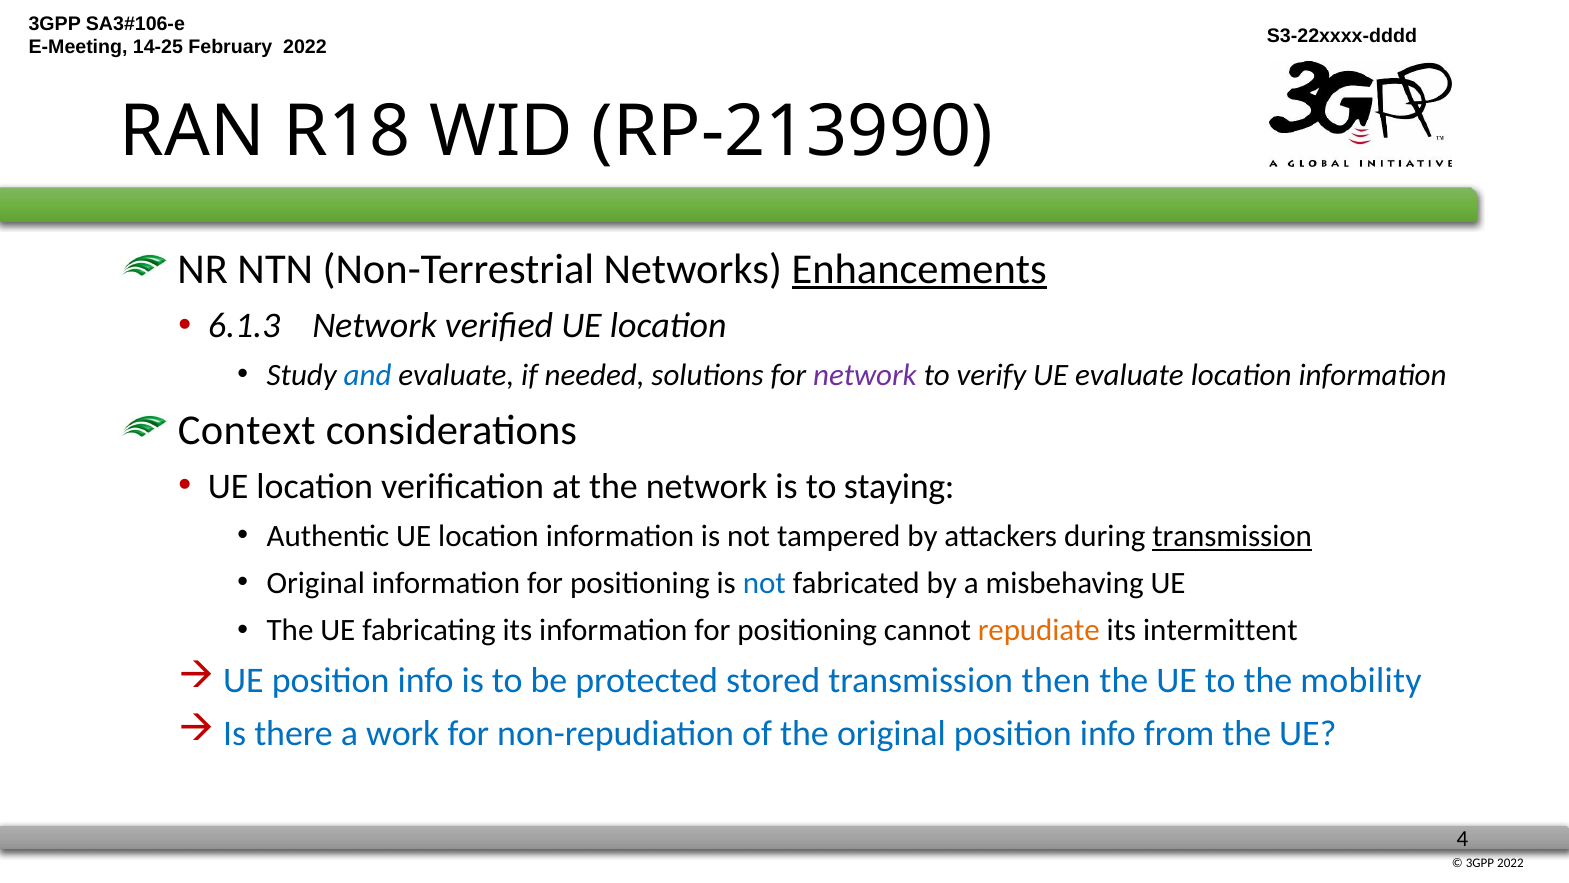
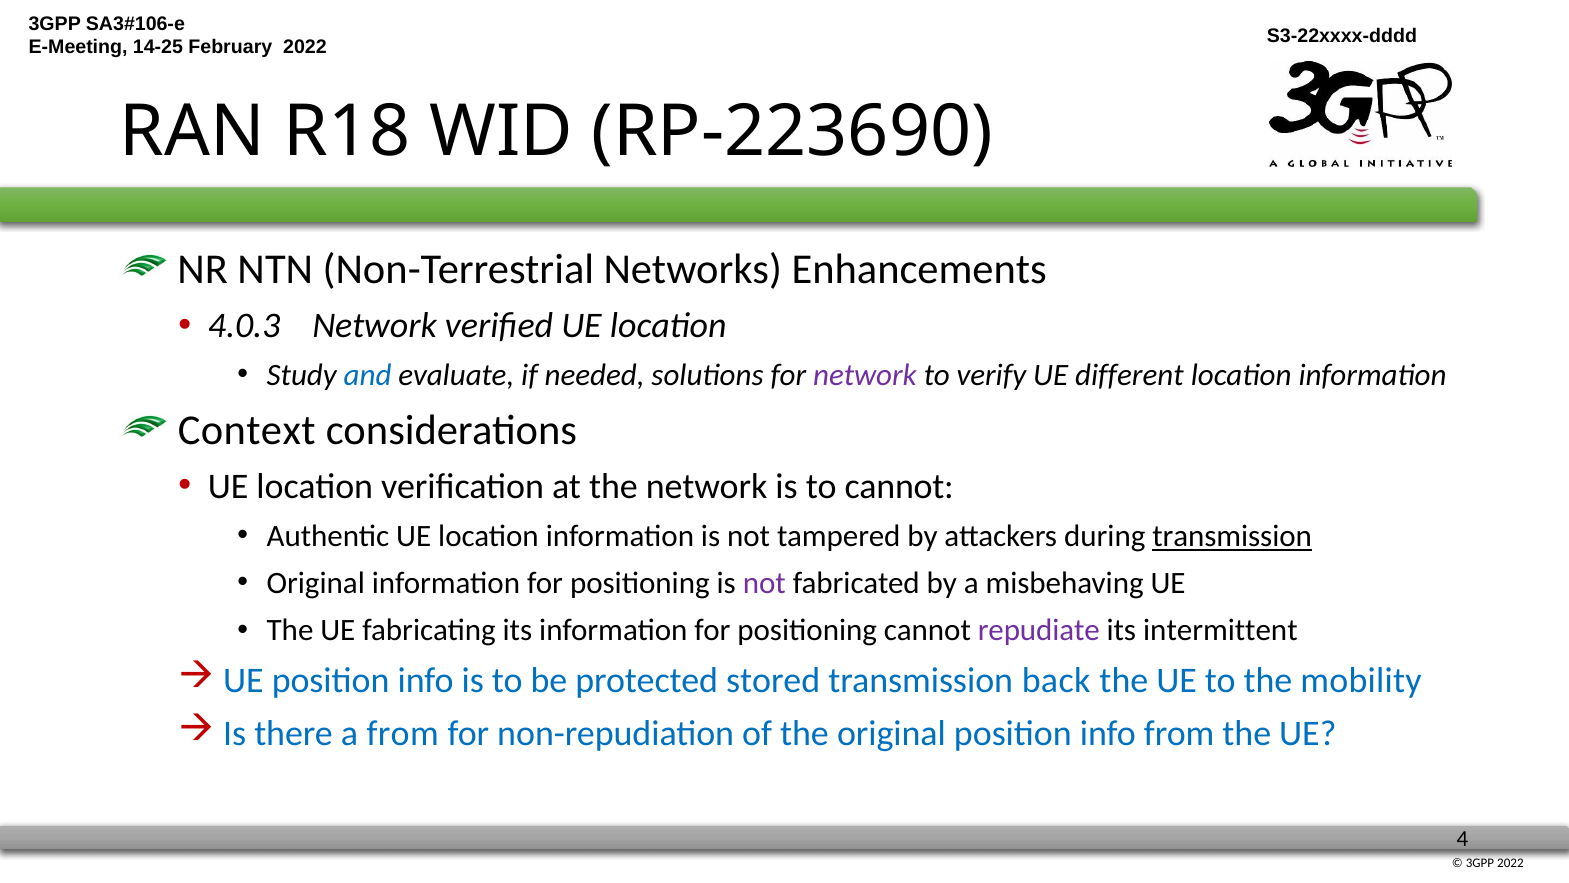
RP-213990: RP-213990 -> RP-223690
Enhancements underline: present -> none
6.1.3: 6.1.3 -> 4.0.3
UE evaluate: evaluate -> different
to staying: staying -> cannot
not at (764, 583) colour: blue -> purple
repudiate colour: orange -> purple
then: then -> back
a work: work -> from
